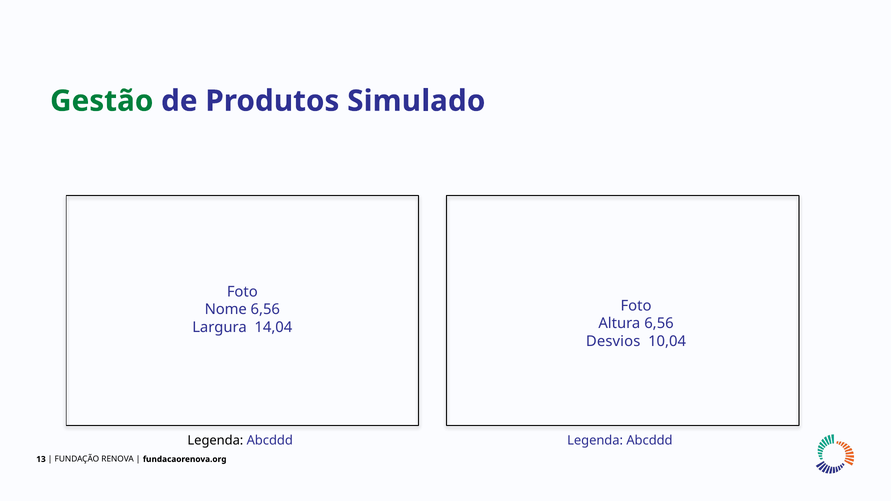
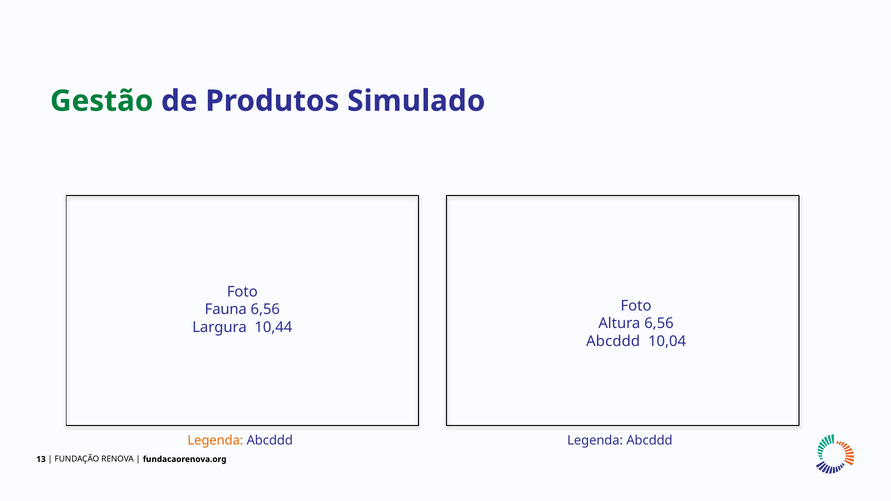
Nome: Nome -> Fauna
14,04: 14,04 -> 10,44
Desvios at (613, 341): Desvios -> Abcddd
Legenda at (215, 441) colour: black -> orange
